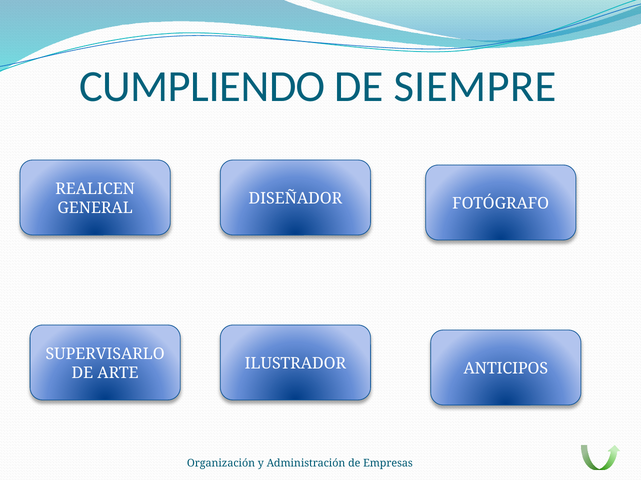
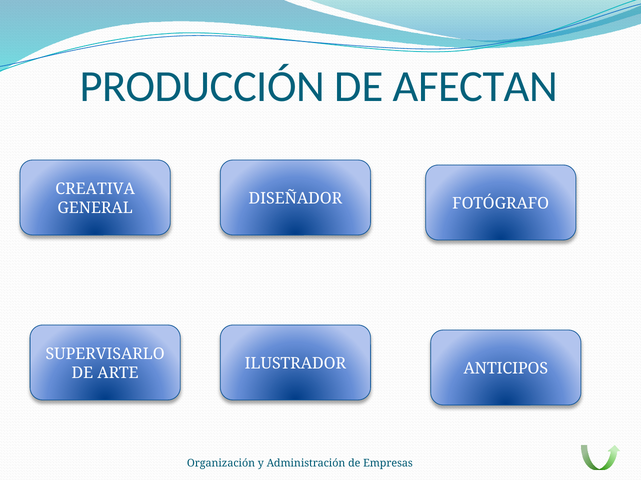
CUMPLIENDO: CUMPLIENDO -> PRODUCCIÓN
SIEMPRE: SIEMPRE -> AFECTAN
REALICEN: REALICEN -> CREATIVA
